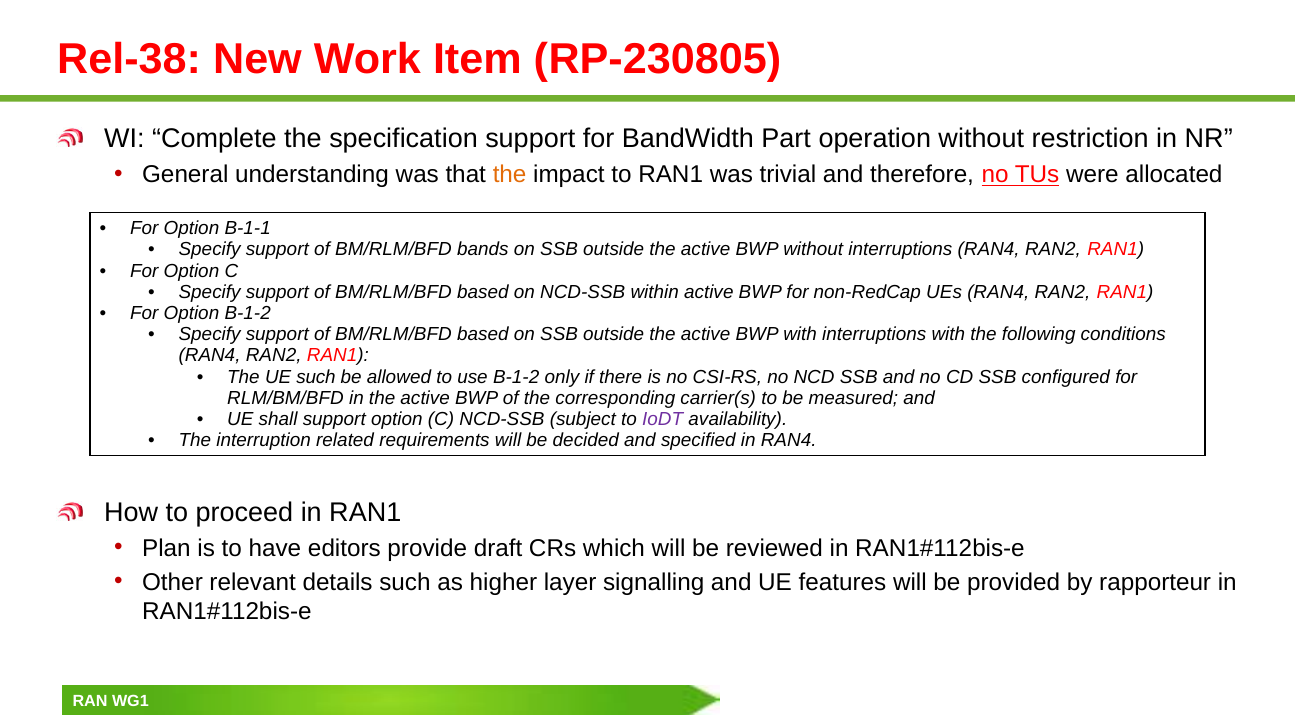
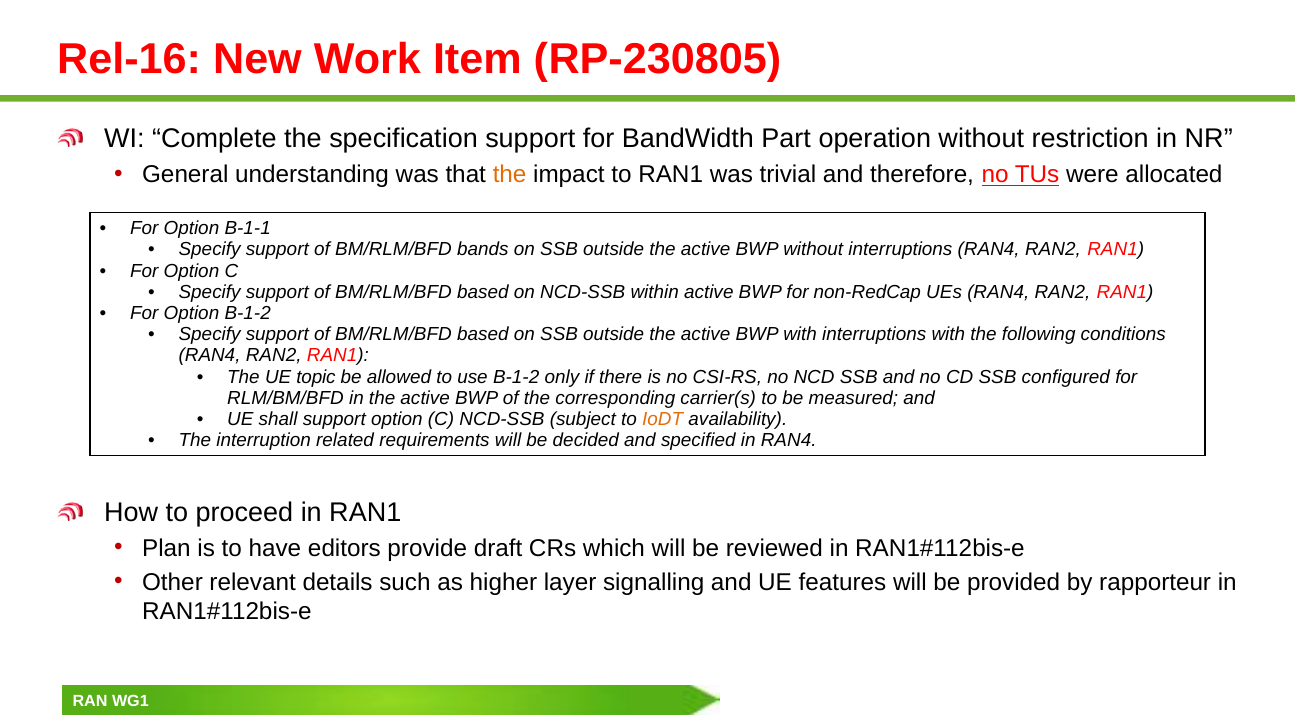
Rel-38: Rel-38 -> Rel-16
UE such: such -> topic
IoDT colour: purple -> orange
